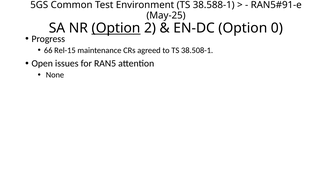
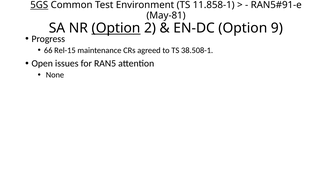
5GS underline: none -> present
38.588-1: 38.588-1 -> 11.858-1
May-25: May-25 -> May-81
0: 0 -> 9
